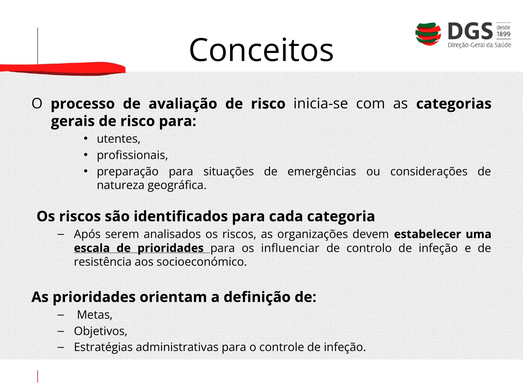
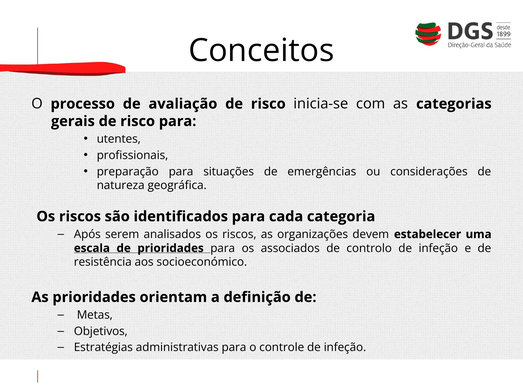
influenciar: influenciar -> associados
